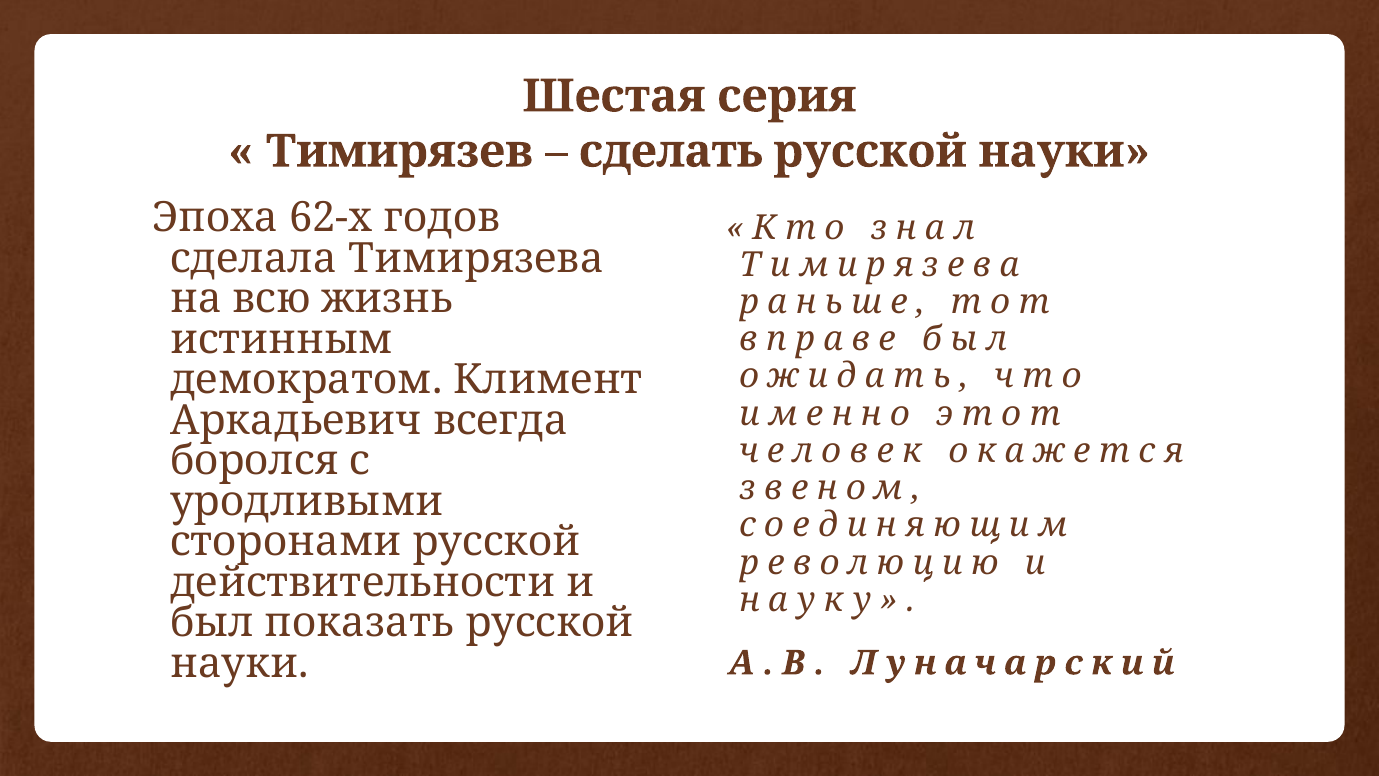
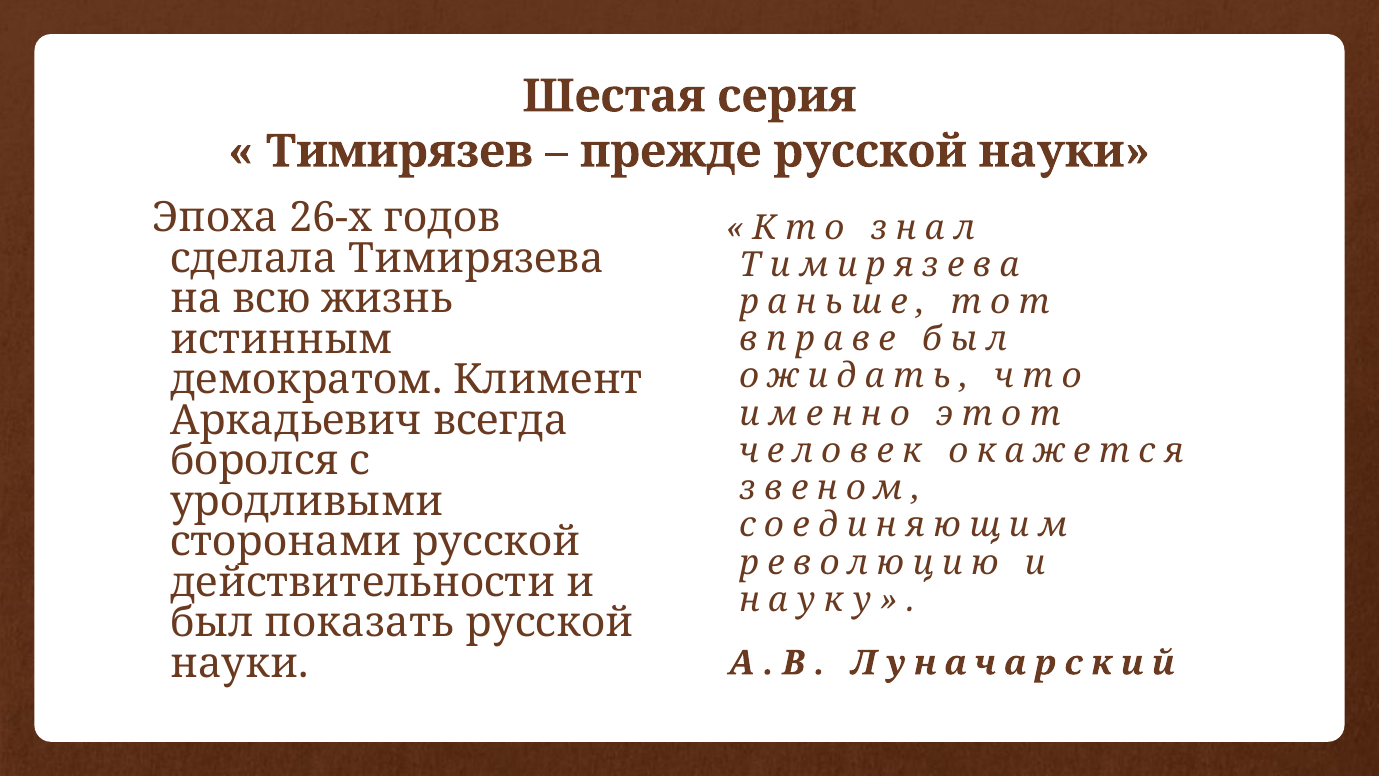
сделать: сделать -> прежде
62-х: 62-х -> 26-х
